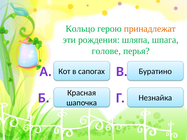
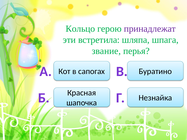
принадлежат colour: orange -> purple
рождения: рождения -> встретила
голове: голове -> звание
